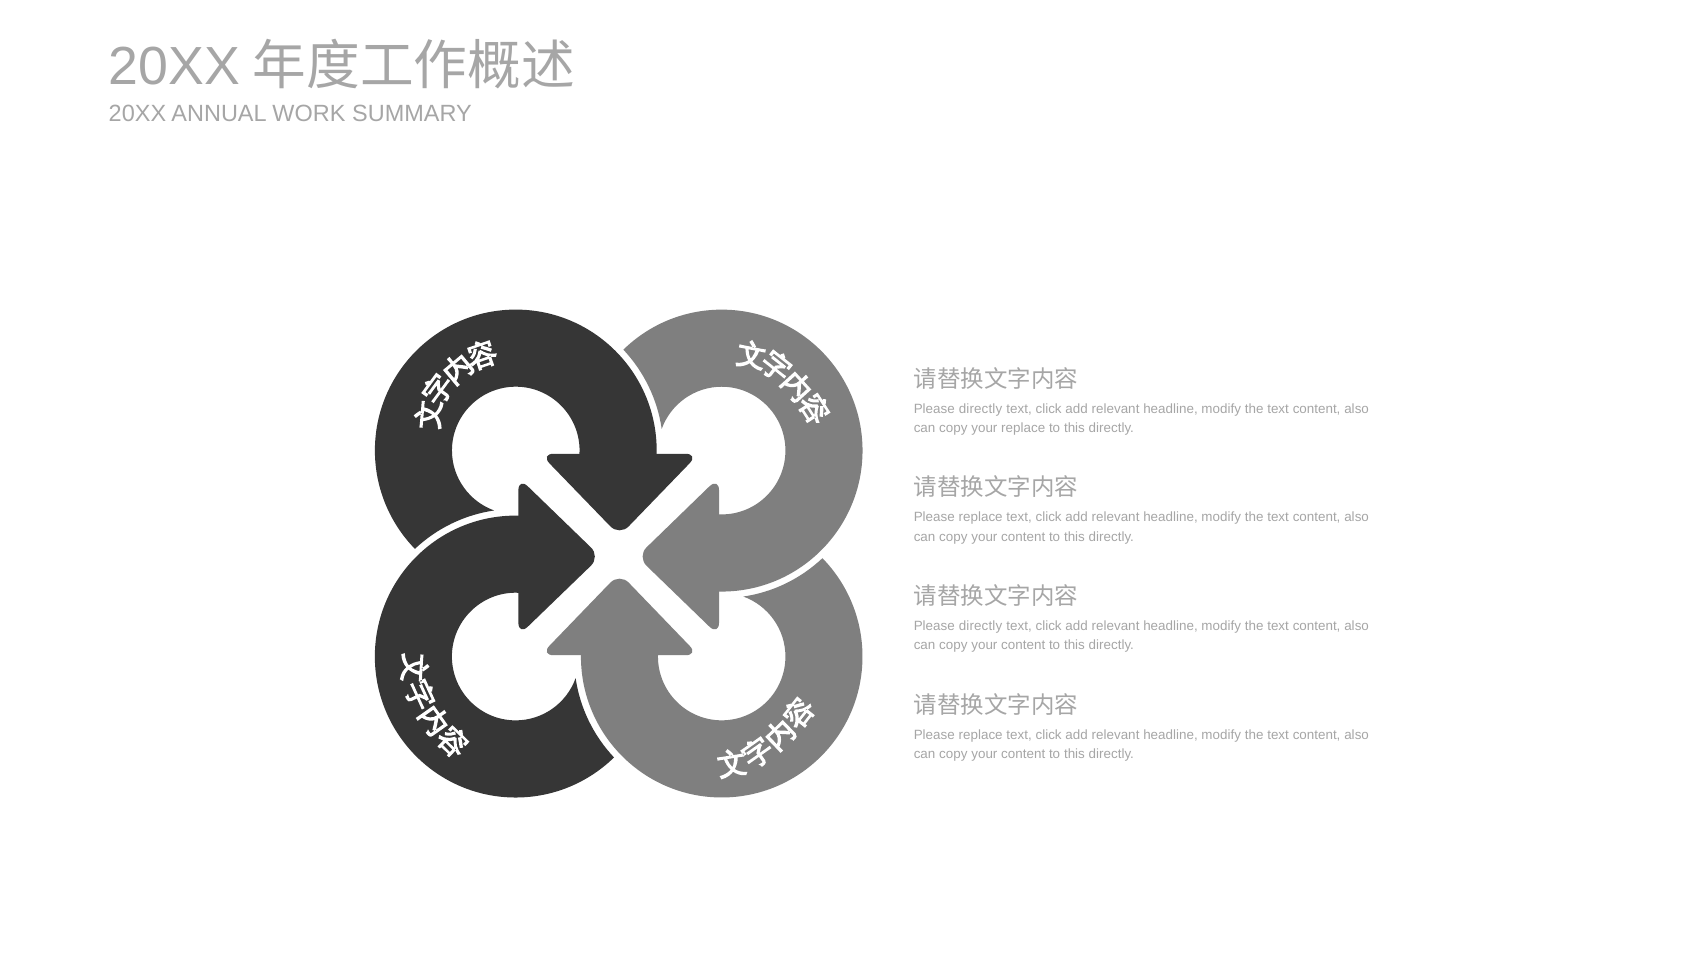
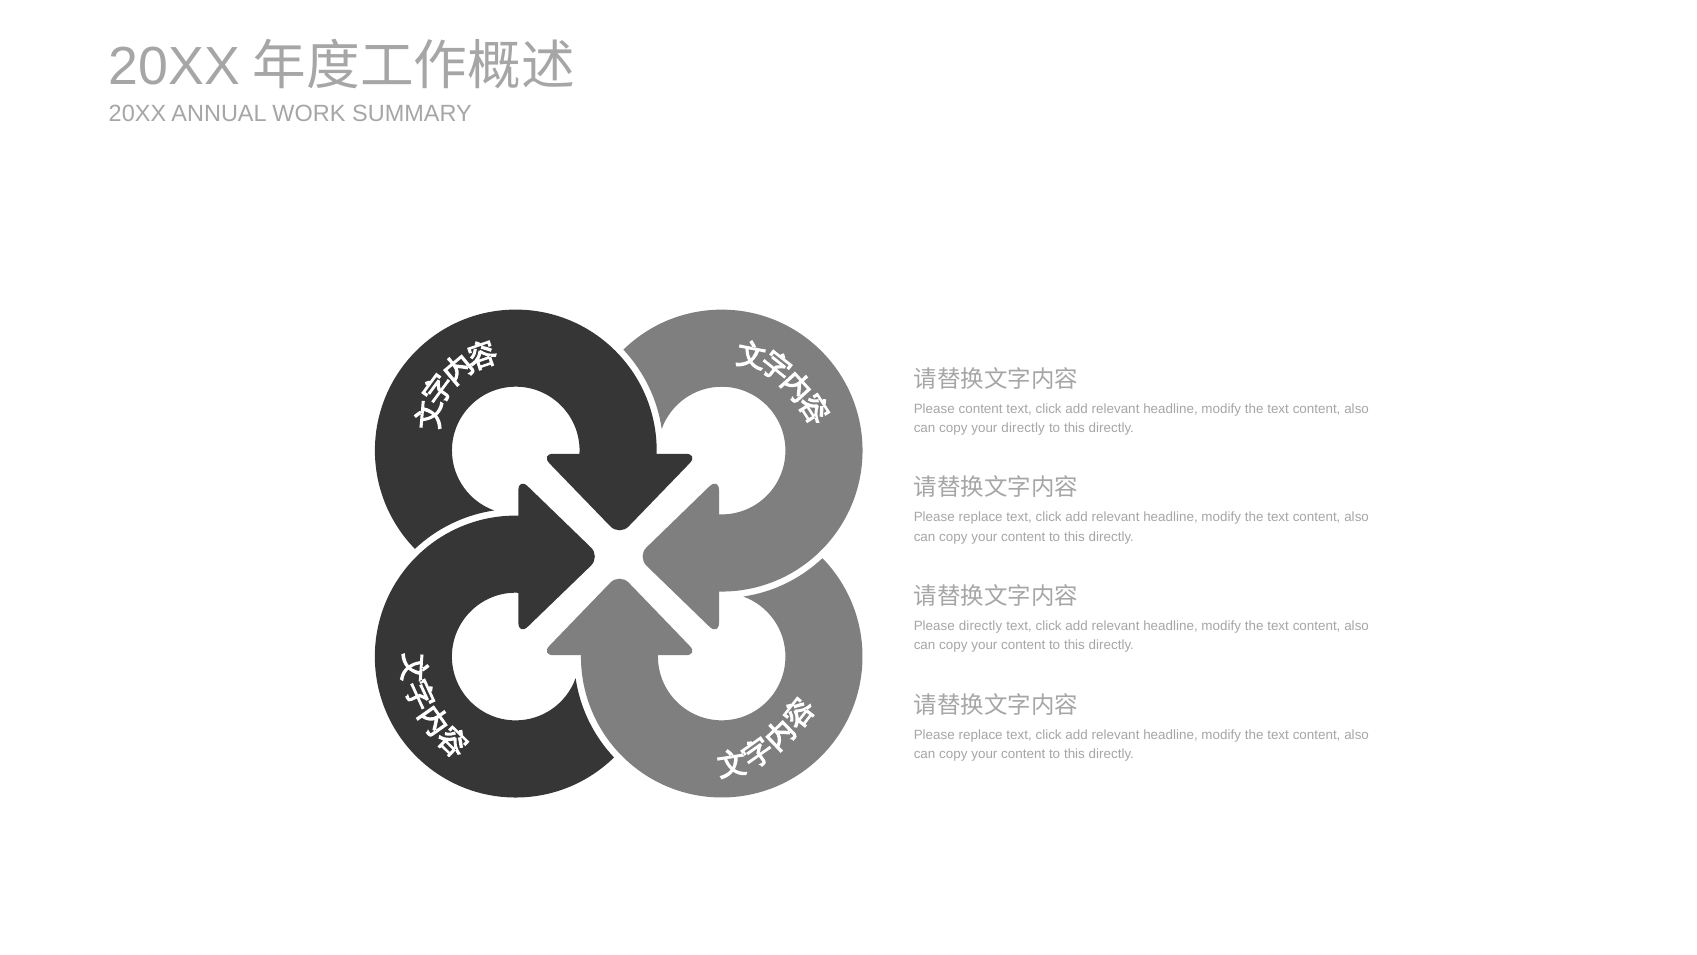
directly at (981, 408): directly -> content
your replace: replace -> directly
